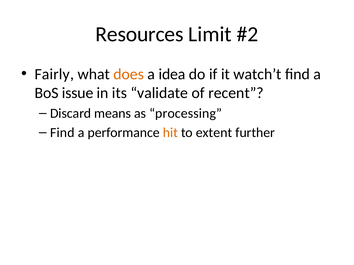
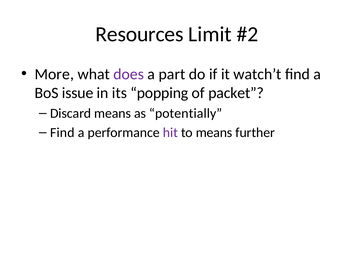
Fairly: Fairly -> More
does colour: orange -> purple
idea: idea -> part
validate: validate -> popping
recent: recent -> packet
processing: processing -> potentially
hit colour: orange -> purple
to extent: extent -> means
